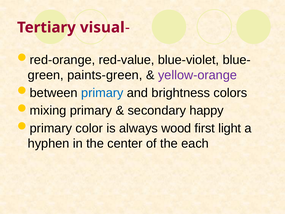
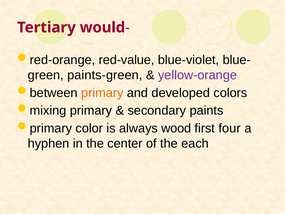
visual: visual -> would
primary at (102, 93) colour: blue -> orange
brightness: brightness -> developed
happy: happy -> paints
light: light -> four
